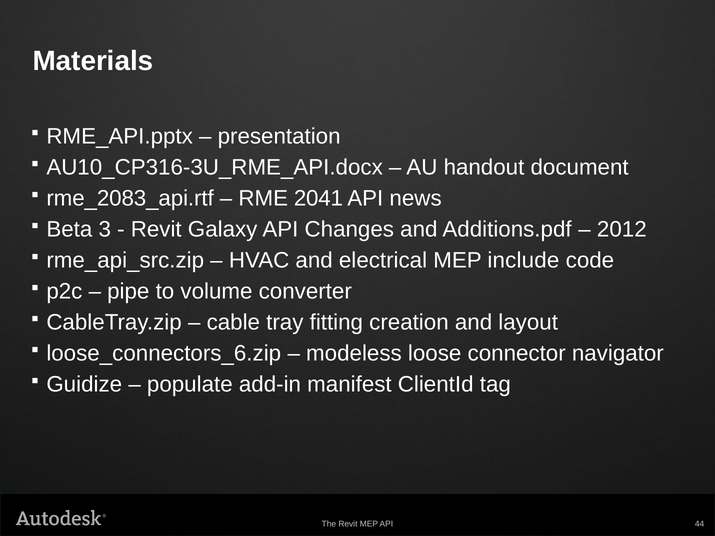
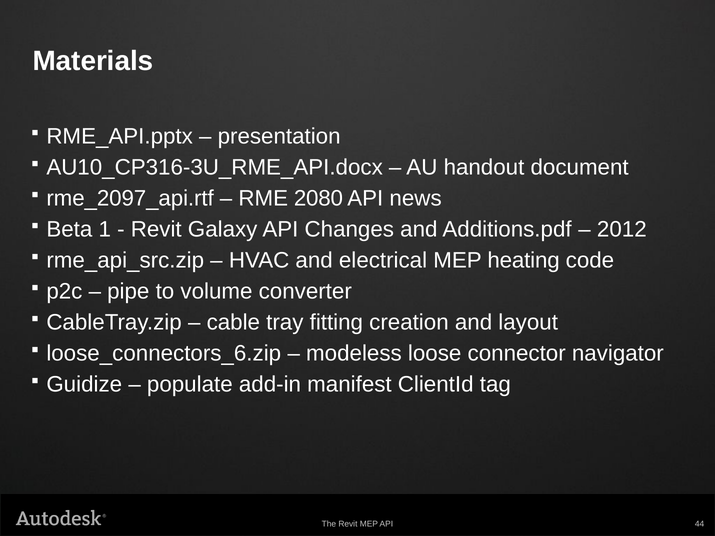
rme_2083_api.rtf: rme_2083_api.rtf -> rme_2097_api.rtf
2041: 2041 -> 2080
3: 3 -> 1
include: include -> heating
